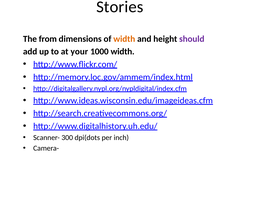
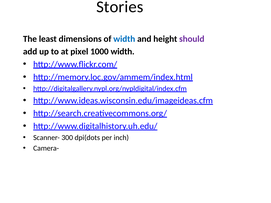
from: from -> least
width at (124, 39) colour: orange -> blue
your: your -> pixel
